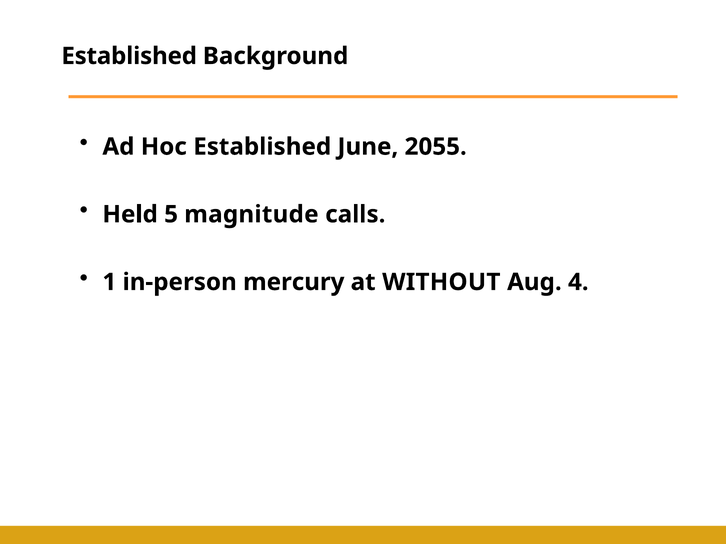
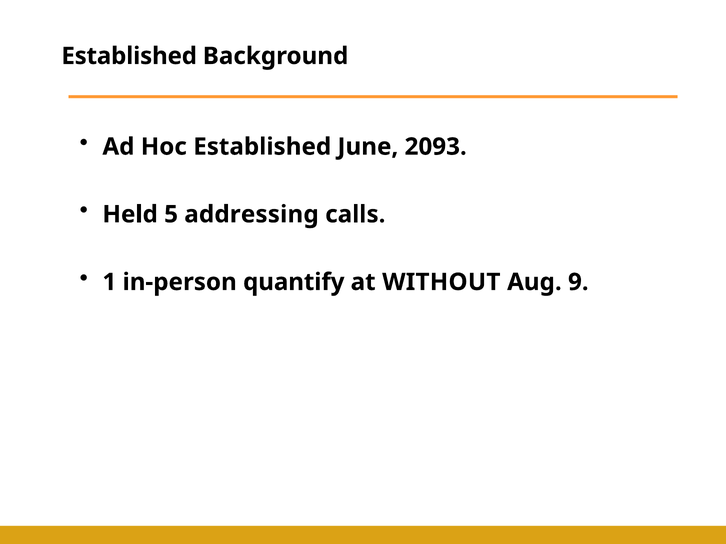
2055: 2055 -> 2093
magnitude: magnitude -> addressing
mercury: mercury -> quantify
4: 4 -> 9
